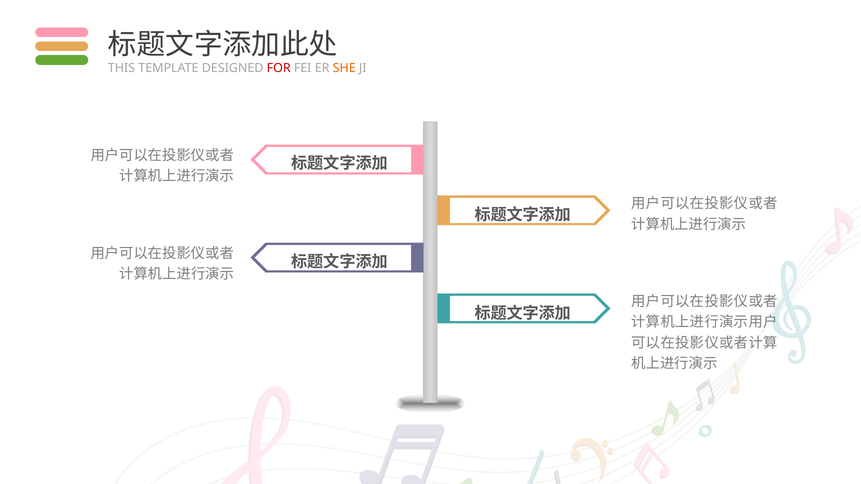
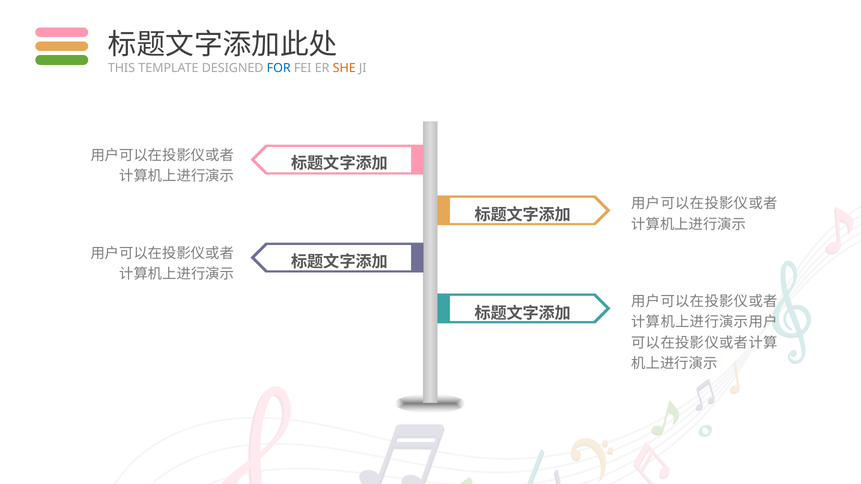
FOR colour: red -> blue
